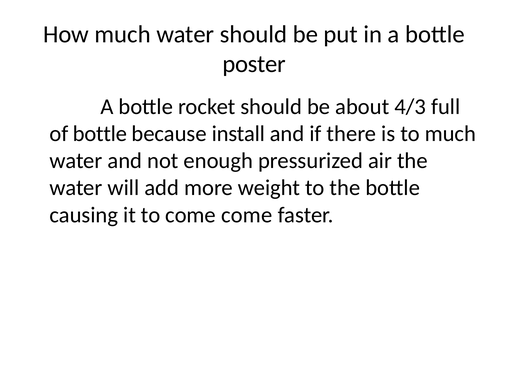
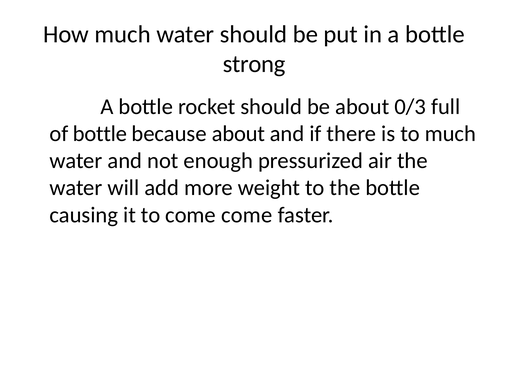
poster: poster -> strong
4/3: 4/3 -> 0/3
because install: install -> about
